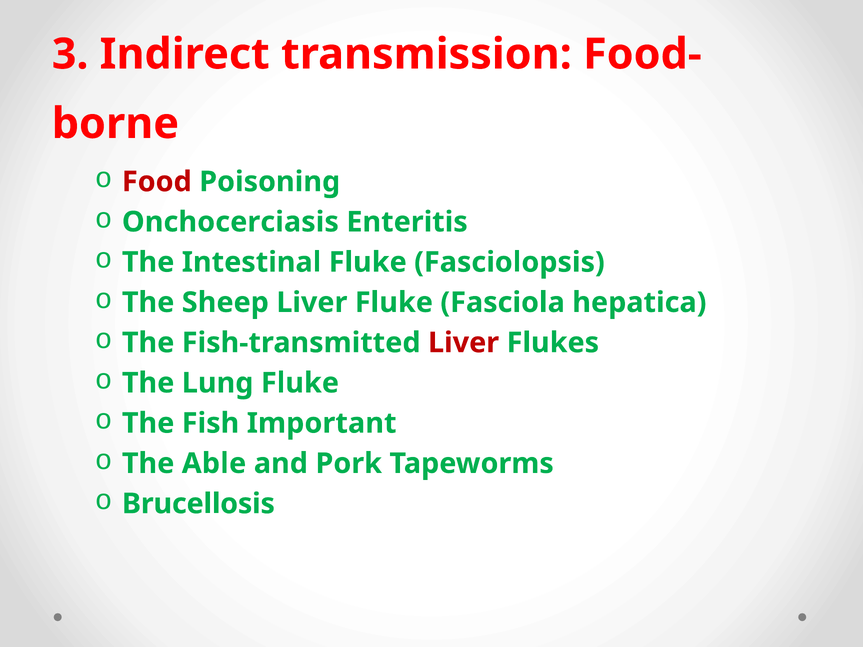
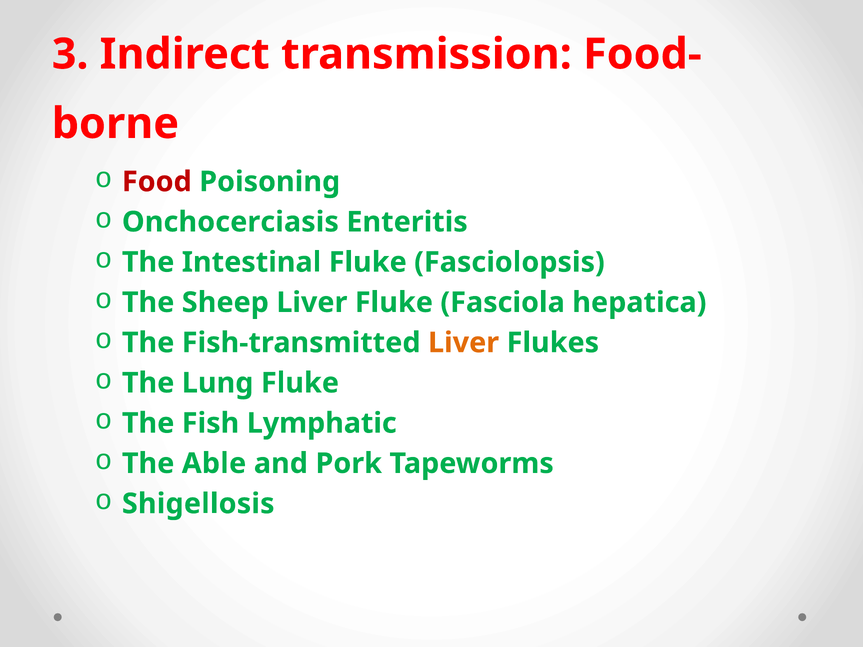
Liver at (464, 343) colour: red -> orange
Important: Important -> Lymphatic
Brucellosis: Brucellosis -> Shigellosis
